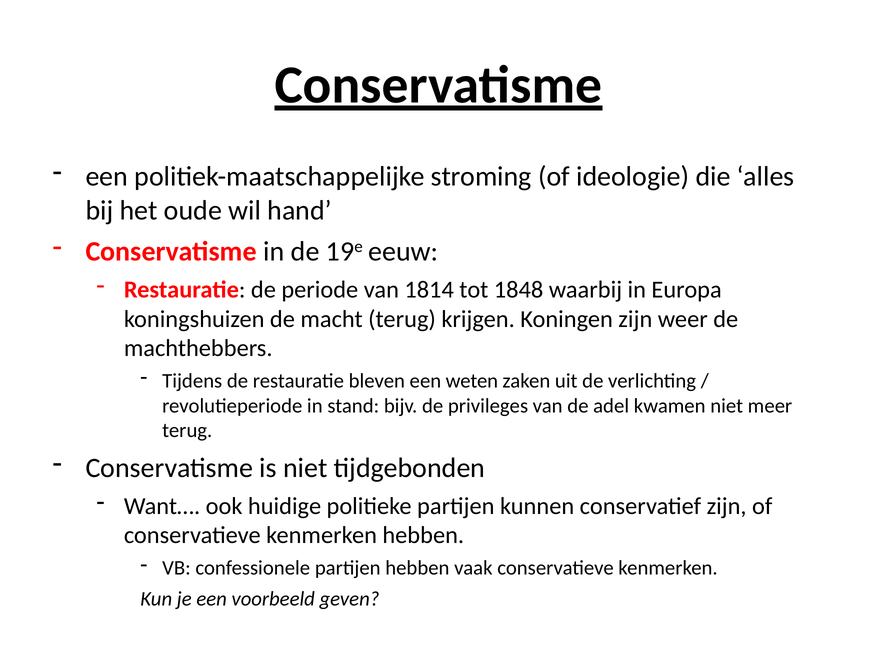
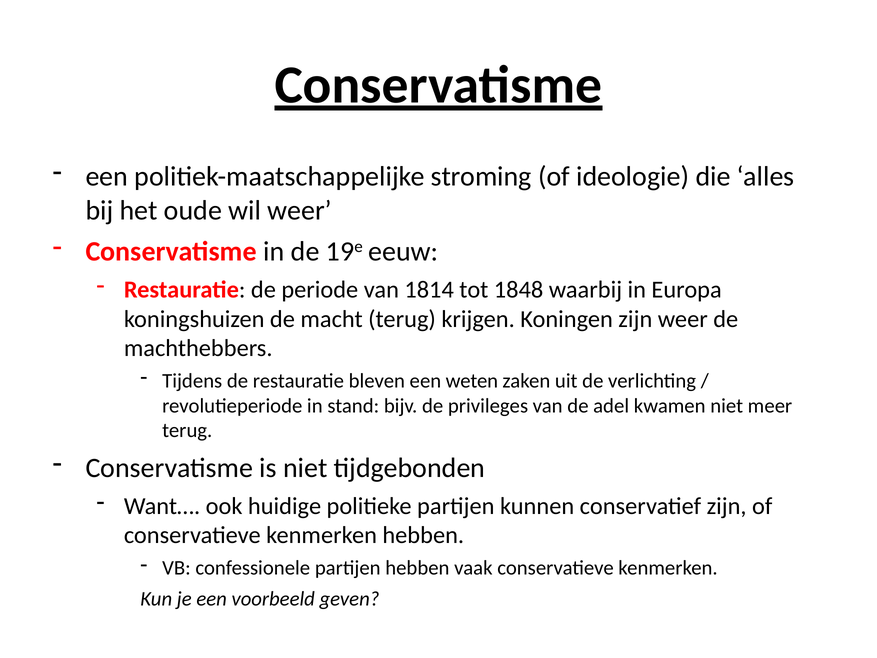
wil hand: hand -> weer
